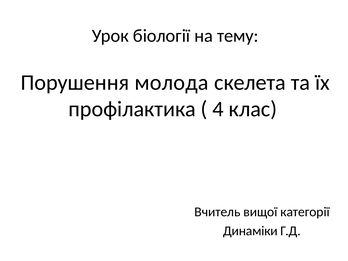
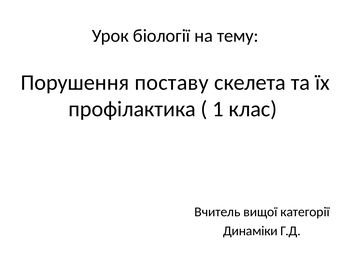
молода: молода -> поставу
4: 4 -> 1
